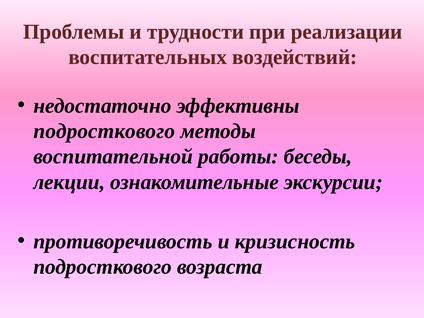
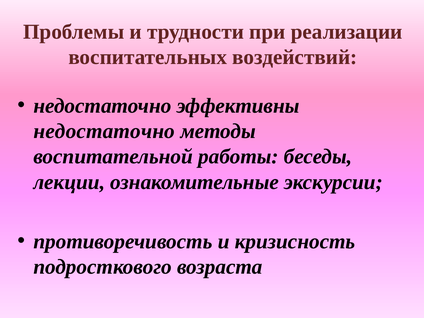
подросткового at (104, 131): подросткового -> недостаточно
